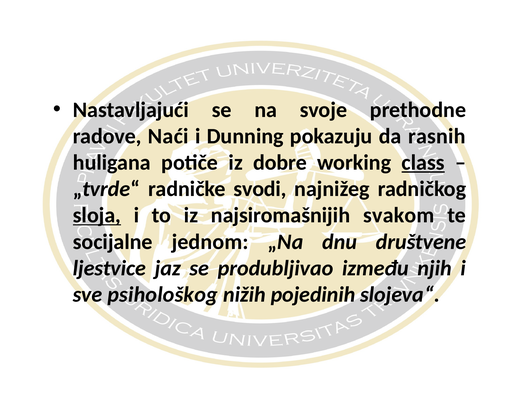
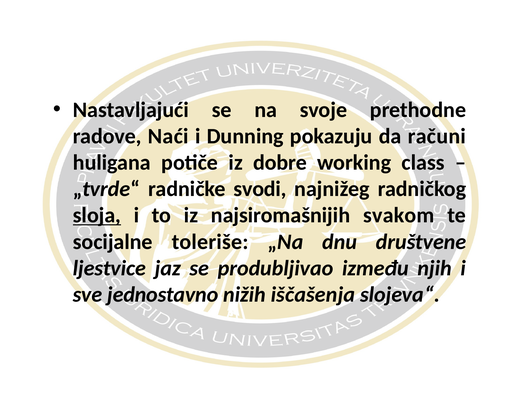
rasnih: rasnih -> računi
class underline: present -> none
jednom: jednom -> toleriše
psihološkog: psihološkog -> jednostavno
pojedinih: pojedinih -> iščašenja
